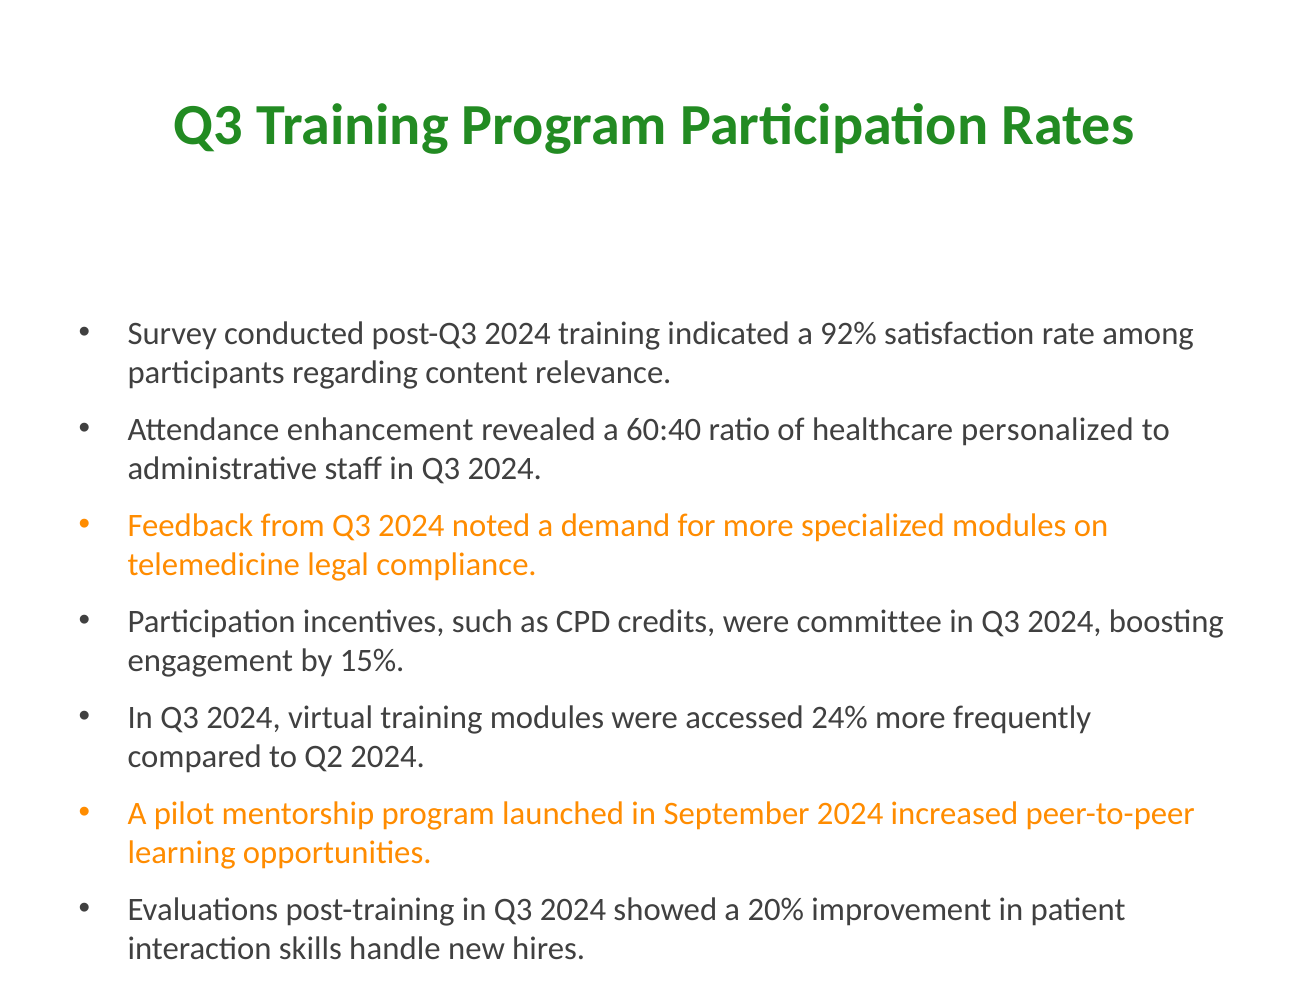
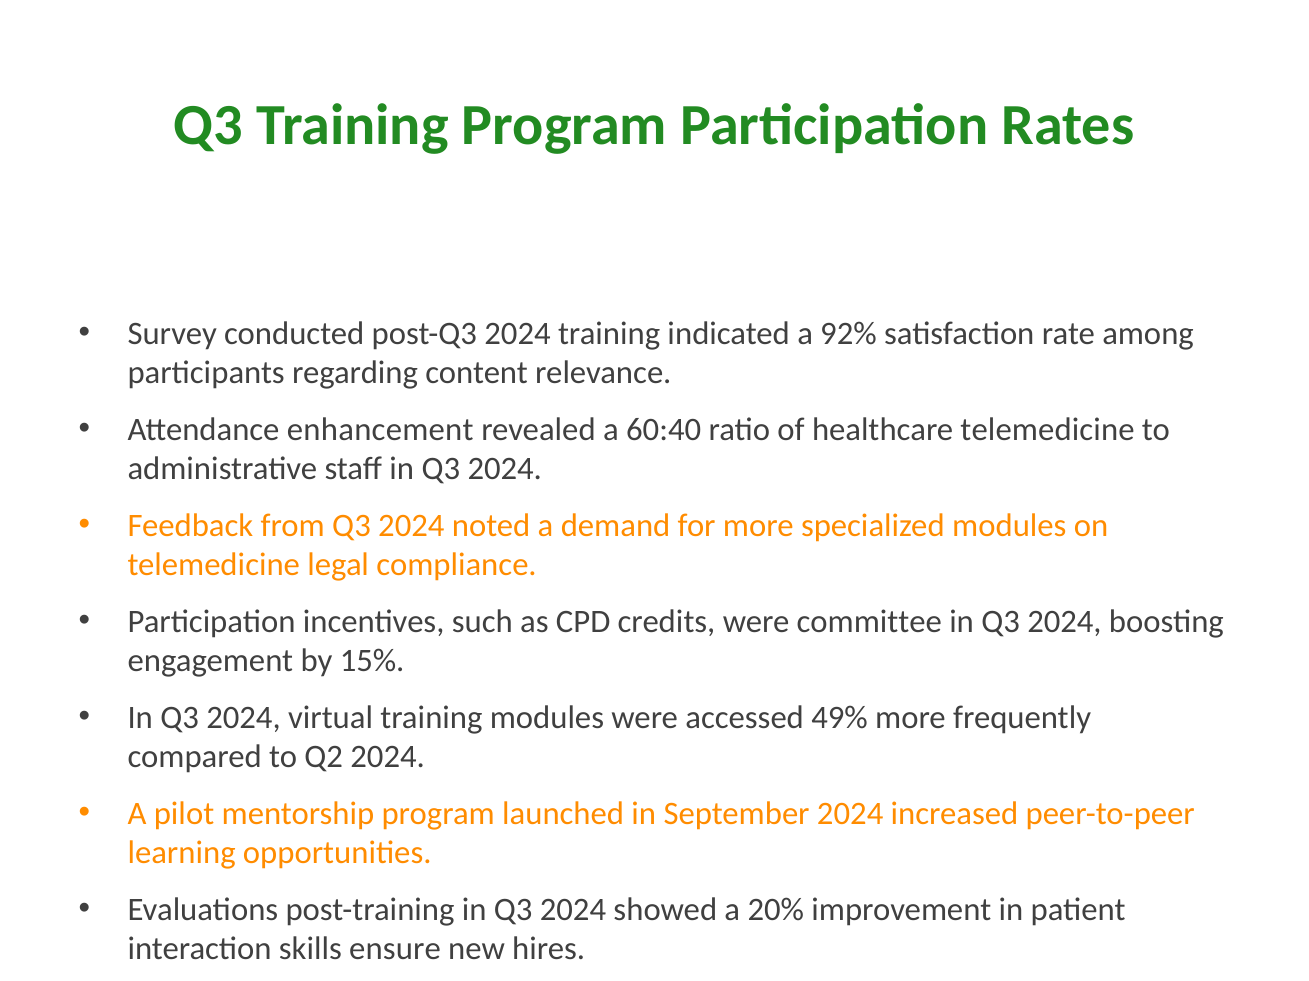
healthcare personalized: personalized -> telemedicine
24%: 24% -> 49%
handle: handle -> ensure
